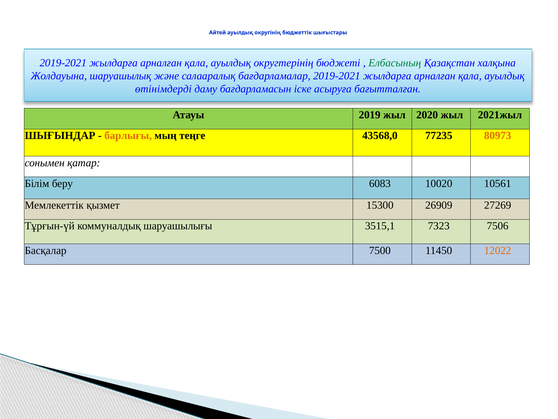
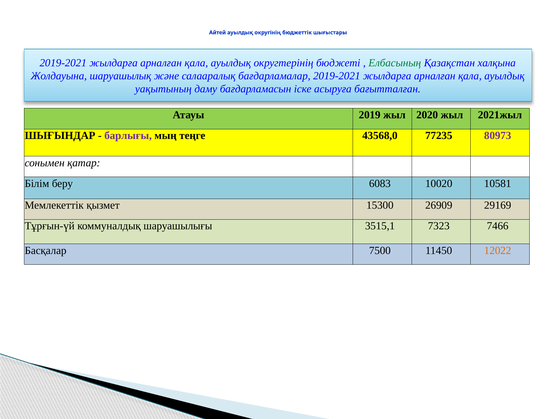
өтінімдерді: өтінімдерді -> уақытының
барлығы colour: orange -> purple
80973 colour: orange -> purple
10561: 10561 -> 10581
27269: 27269 -> 29169
7506: 7506 -> 7466
